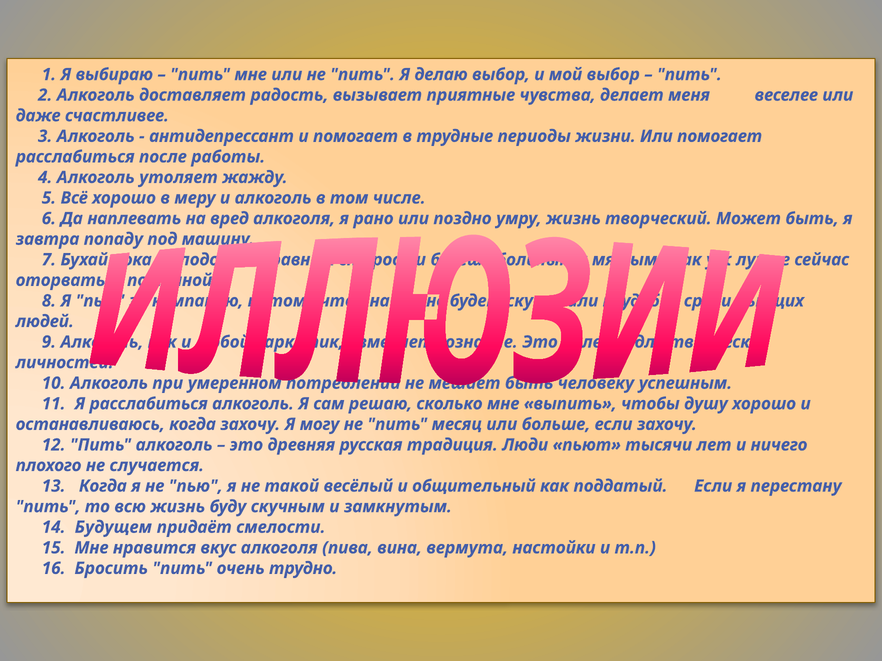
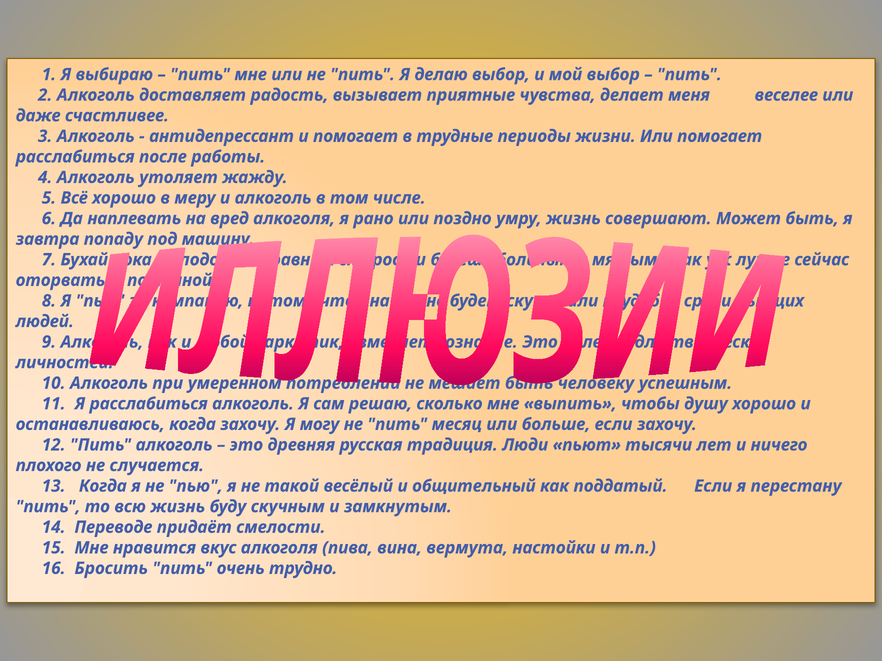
творческий: творческий -> совершают
Будущем: Будущем -> Переводе
